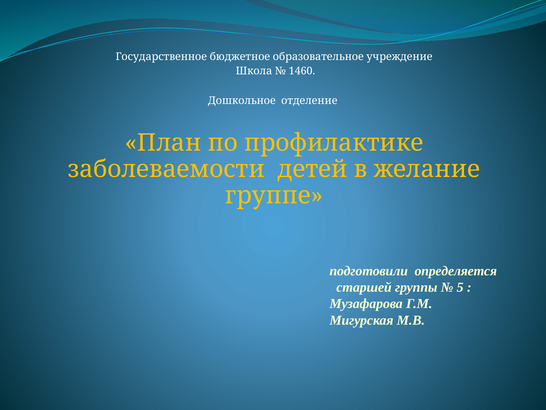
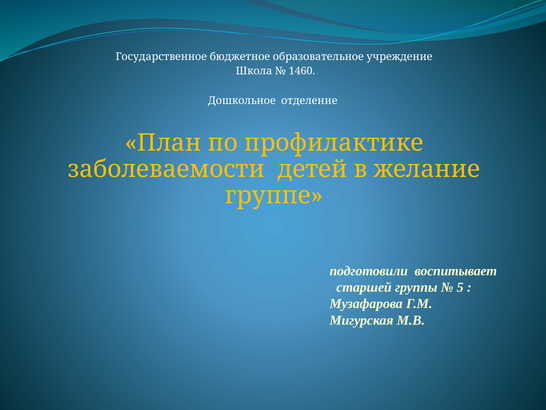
определяется: определяется -> воспитывает
